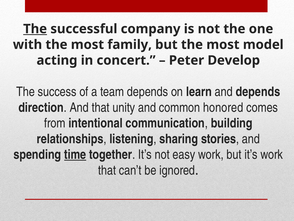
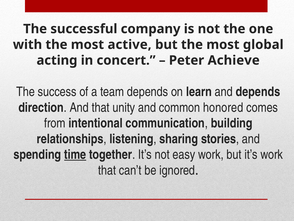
The at (35, 29) underline: present -> none
family: family -> active
model: model -> global
Develop: Develop -> Achieve
